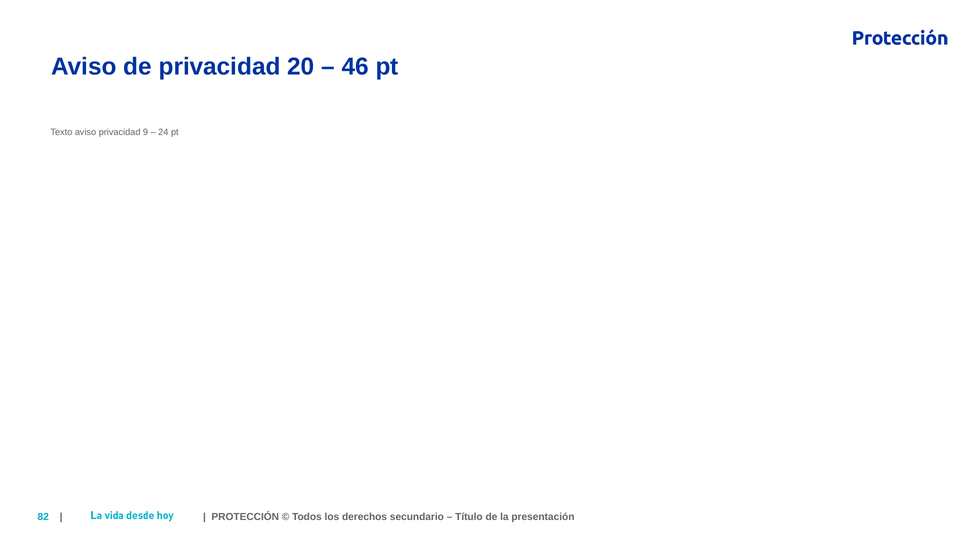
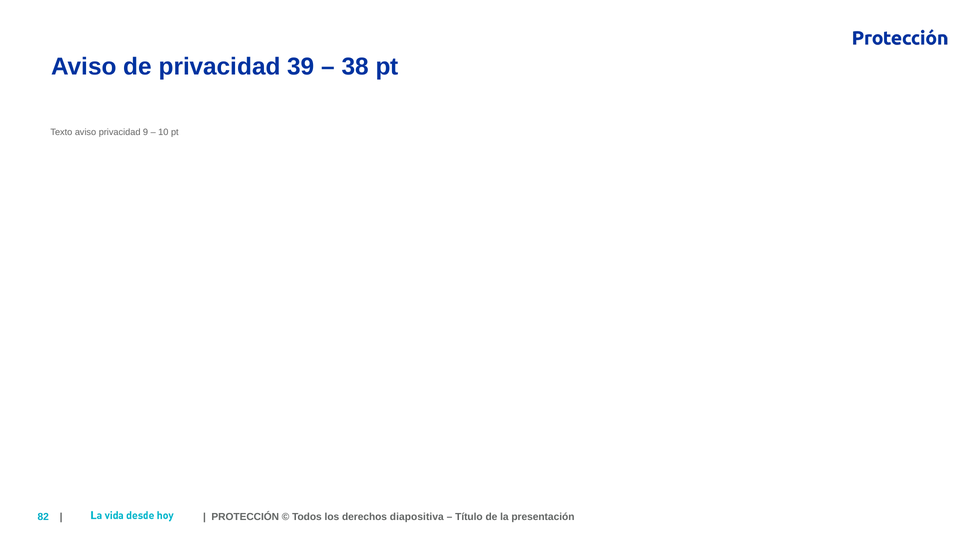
20: 20 -> 39
46: 46 -> 38
24: 24 -> 10
secundario: secundario -> diapositiva
